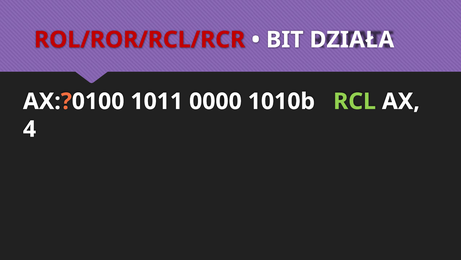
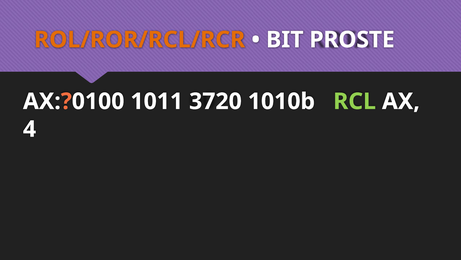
ROL/ROR/RCL/RCR colour: red -> orange
DZIAŁA: DZIAŁA -> PROSTE
0000: 0000 -> 3720
